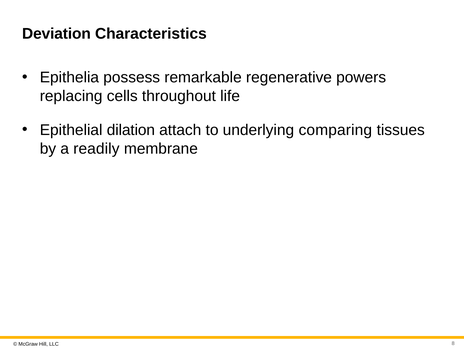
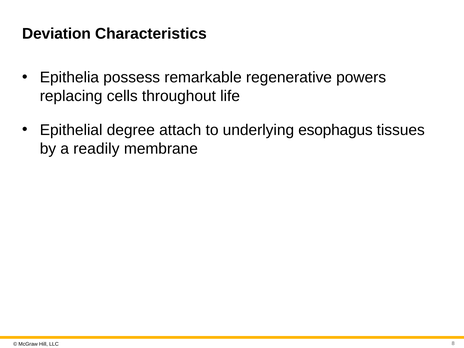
dilation: dilation -> degree
comparing: comparing -> esophagus
